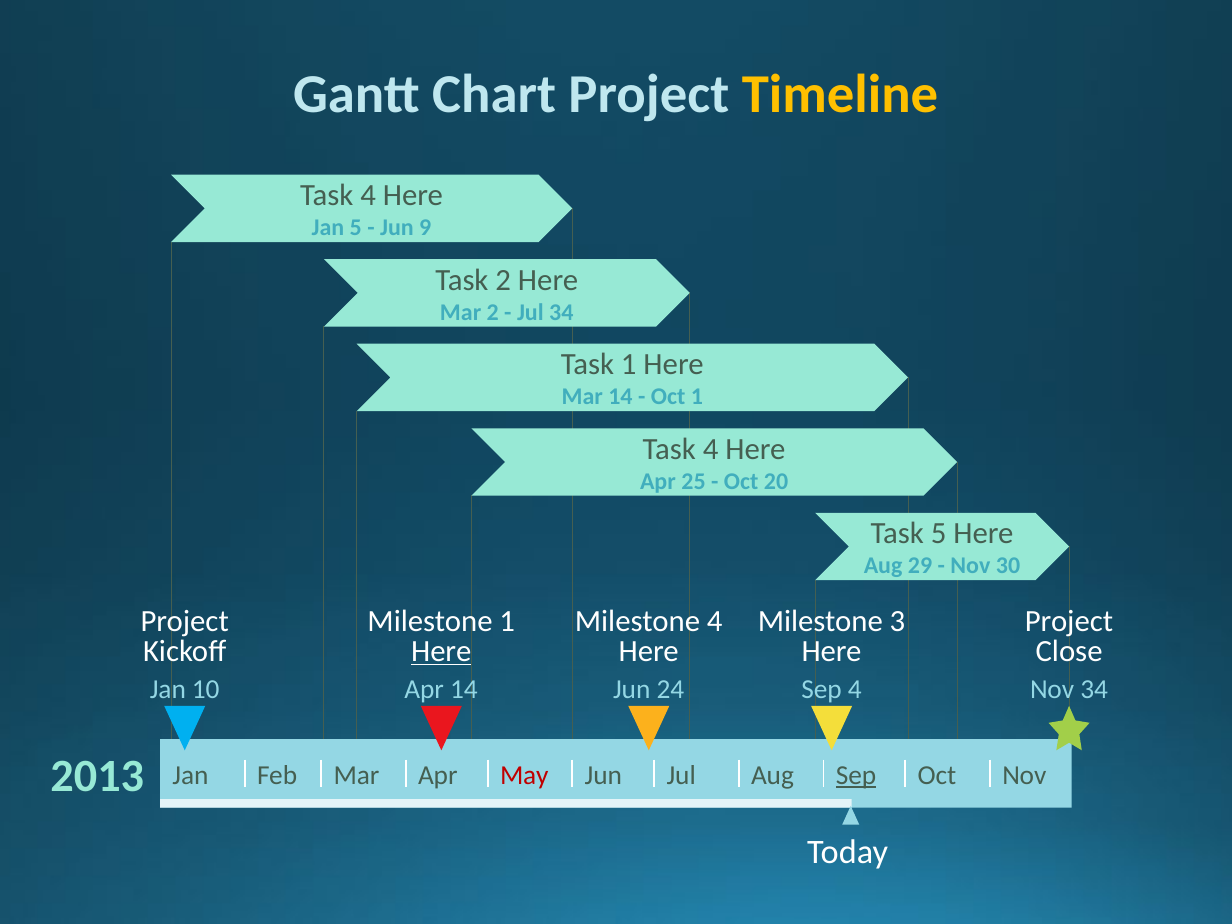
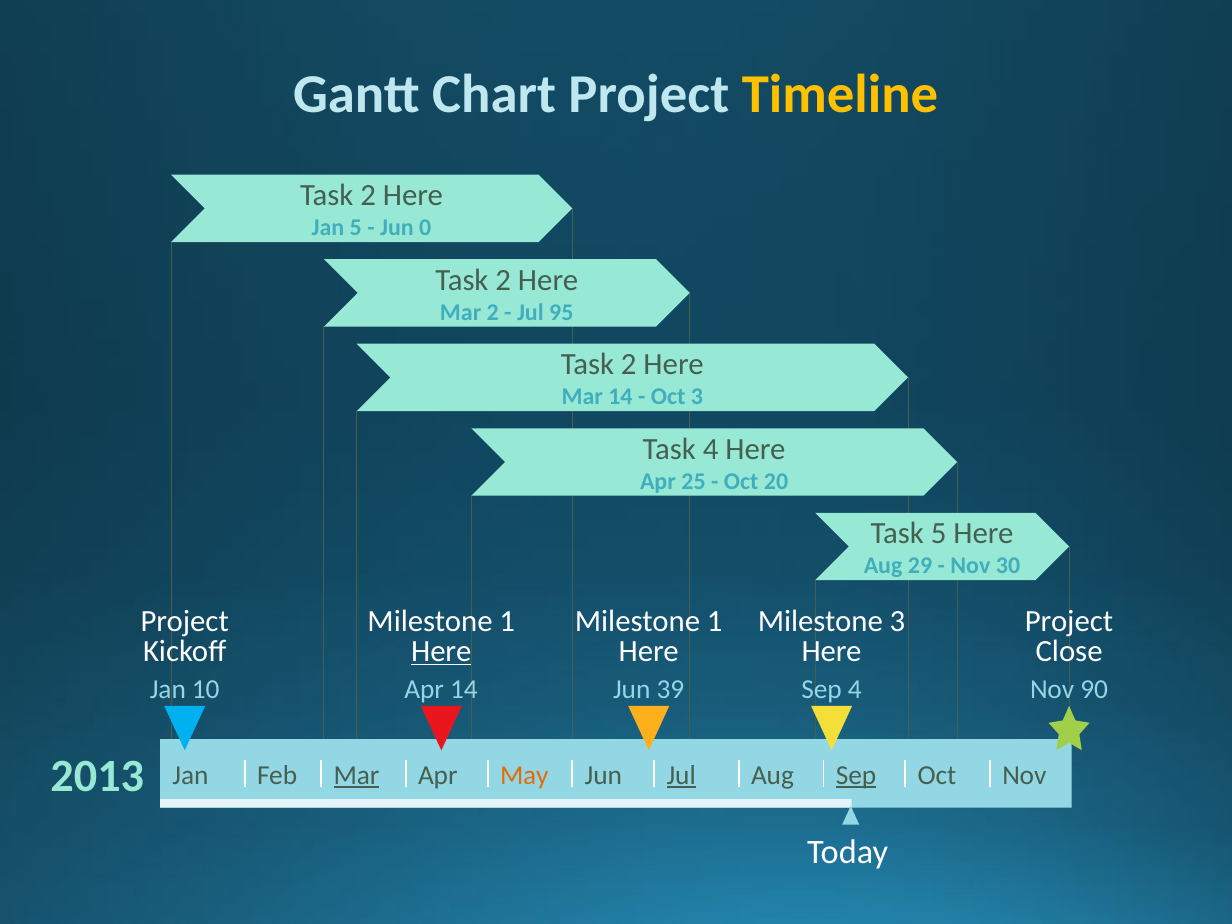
4 at (368, 195): 4 -> 2
9: 9 -> 0
Jul 34: 34 -> 95
1 at (629, 364): 1 -> 2
Oct 1: 1 -> 3
4 at (715, 622): 4 -> 1
24: 24 -> 39
Nov 34: 34 -> 90
Mar at (356, 775) underline: none -> present
May colour: red -> orange
Jul at (681, 775) underline: none -> present
